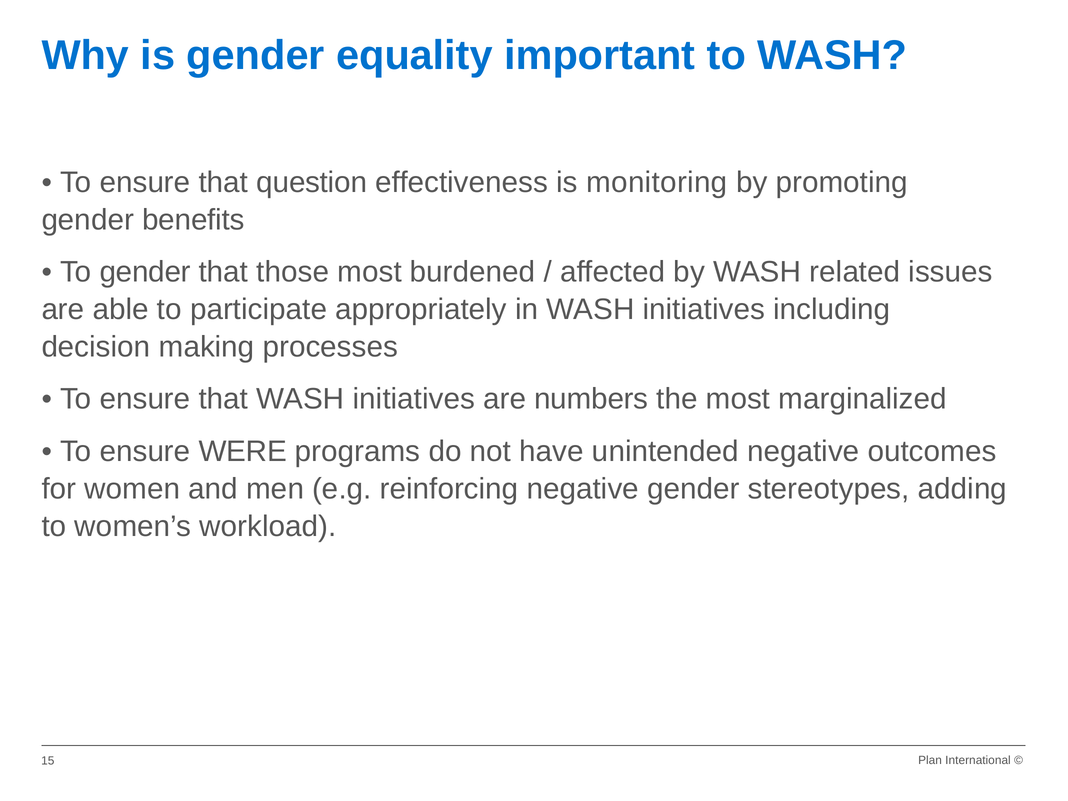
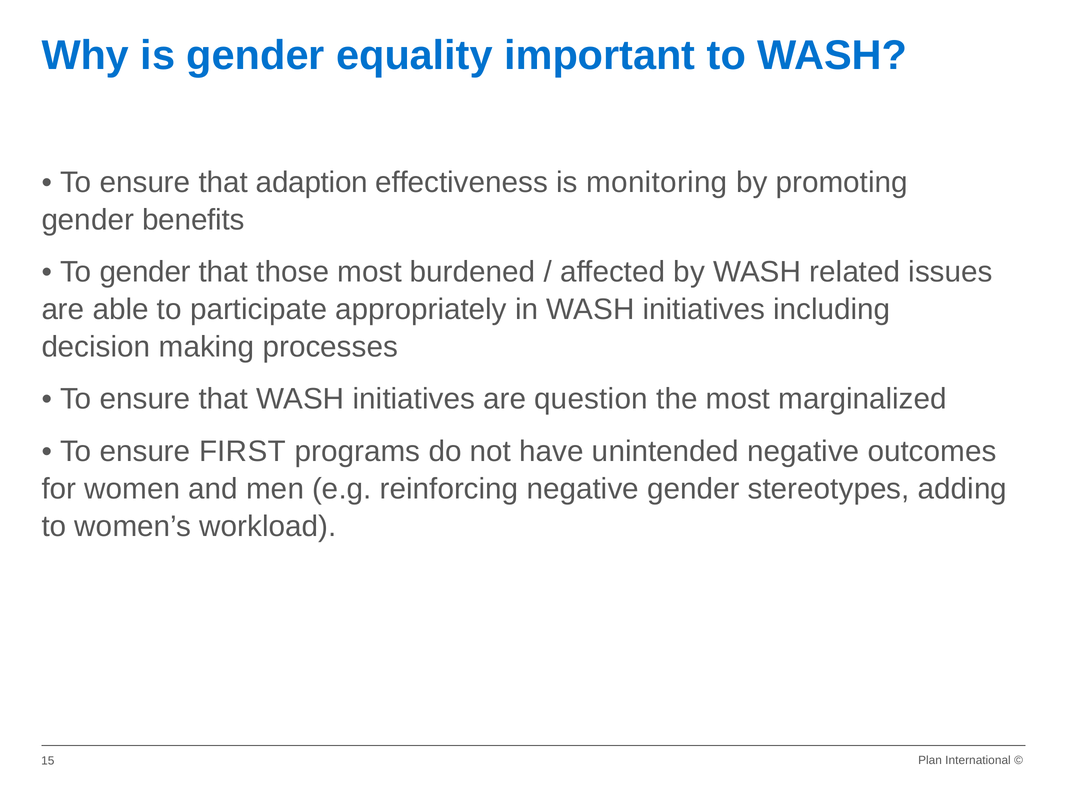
question: question -> adaption
numbers: numbers -> question
WERE: WERE -> FIRST
